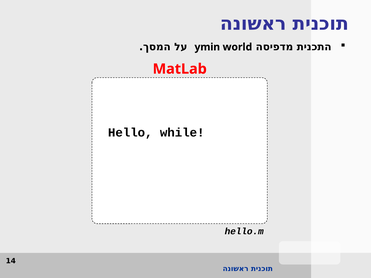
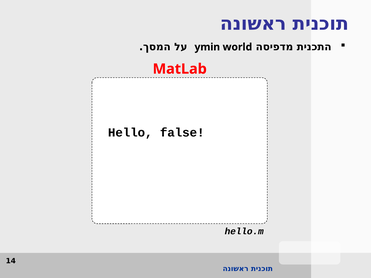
while: while -> false
